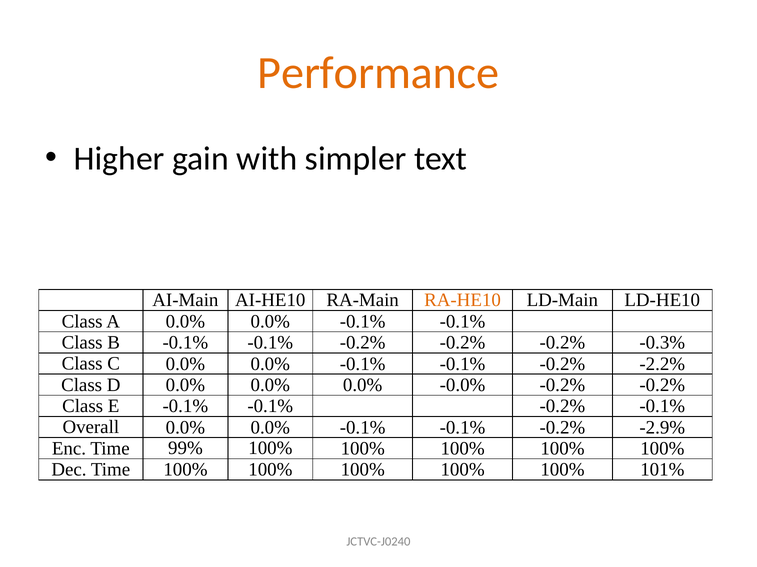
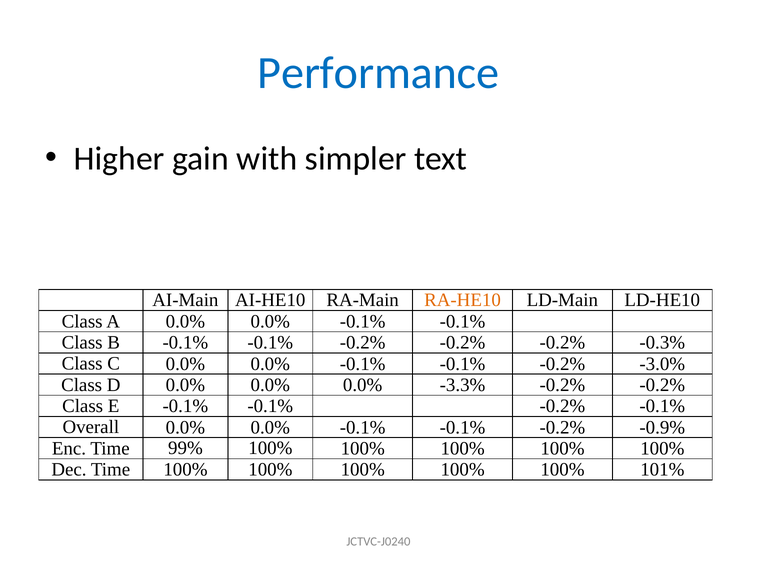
Performance colour: orange -> blue
-2.2%: -2.2% -> -3.0%
-0.0%: -0.0% -> -3.3%
-2.9%: -2.9% -> -0.9%
